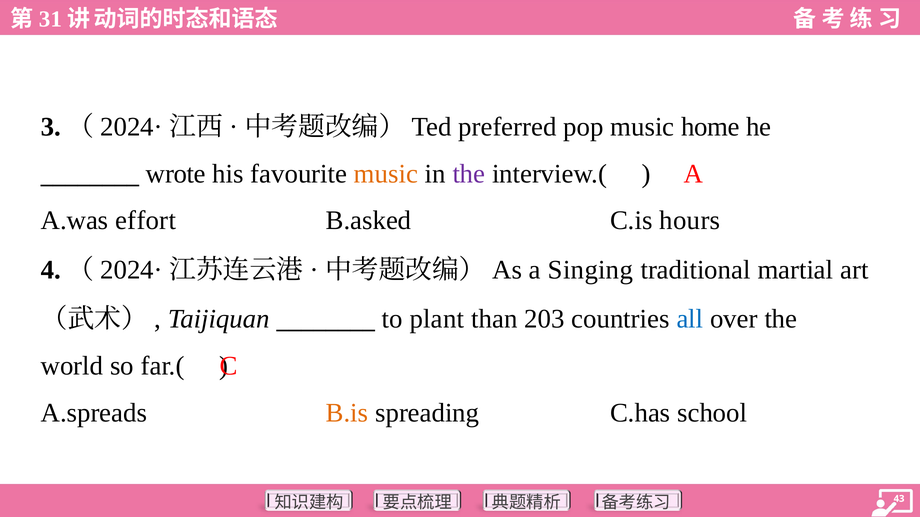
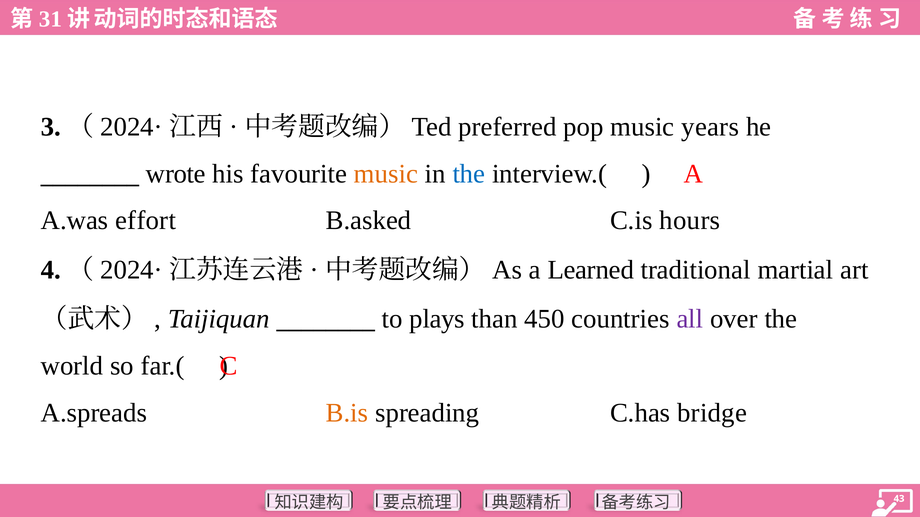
home: home -> years
the at (469, 174) colour: purple -> blue
Singing: Singing -> Learned
plant: plant -> plays
203: 203 -> 450
all colour: blue -> purple
school: school -> bridge
